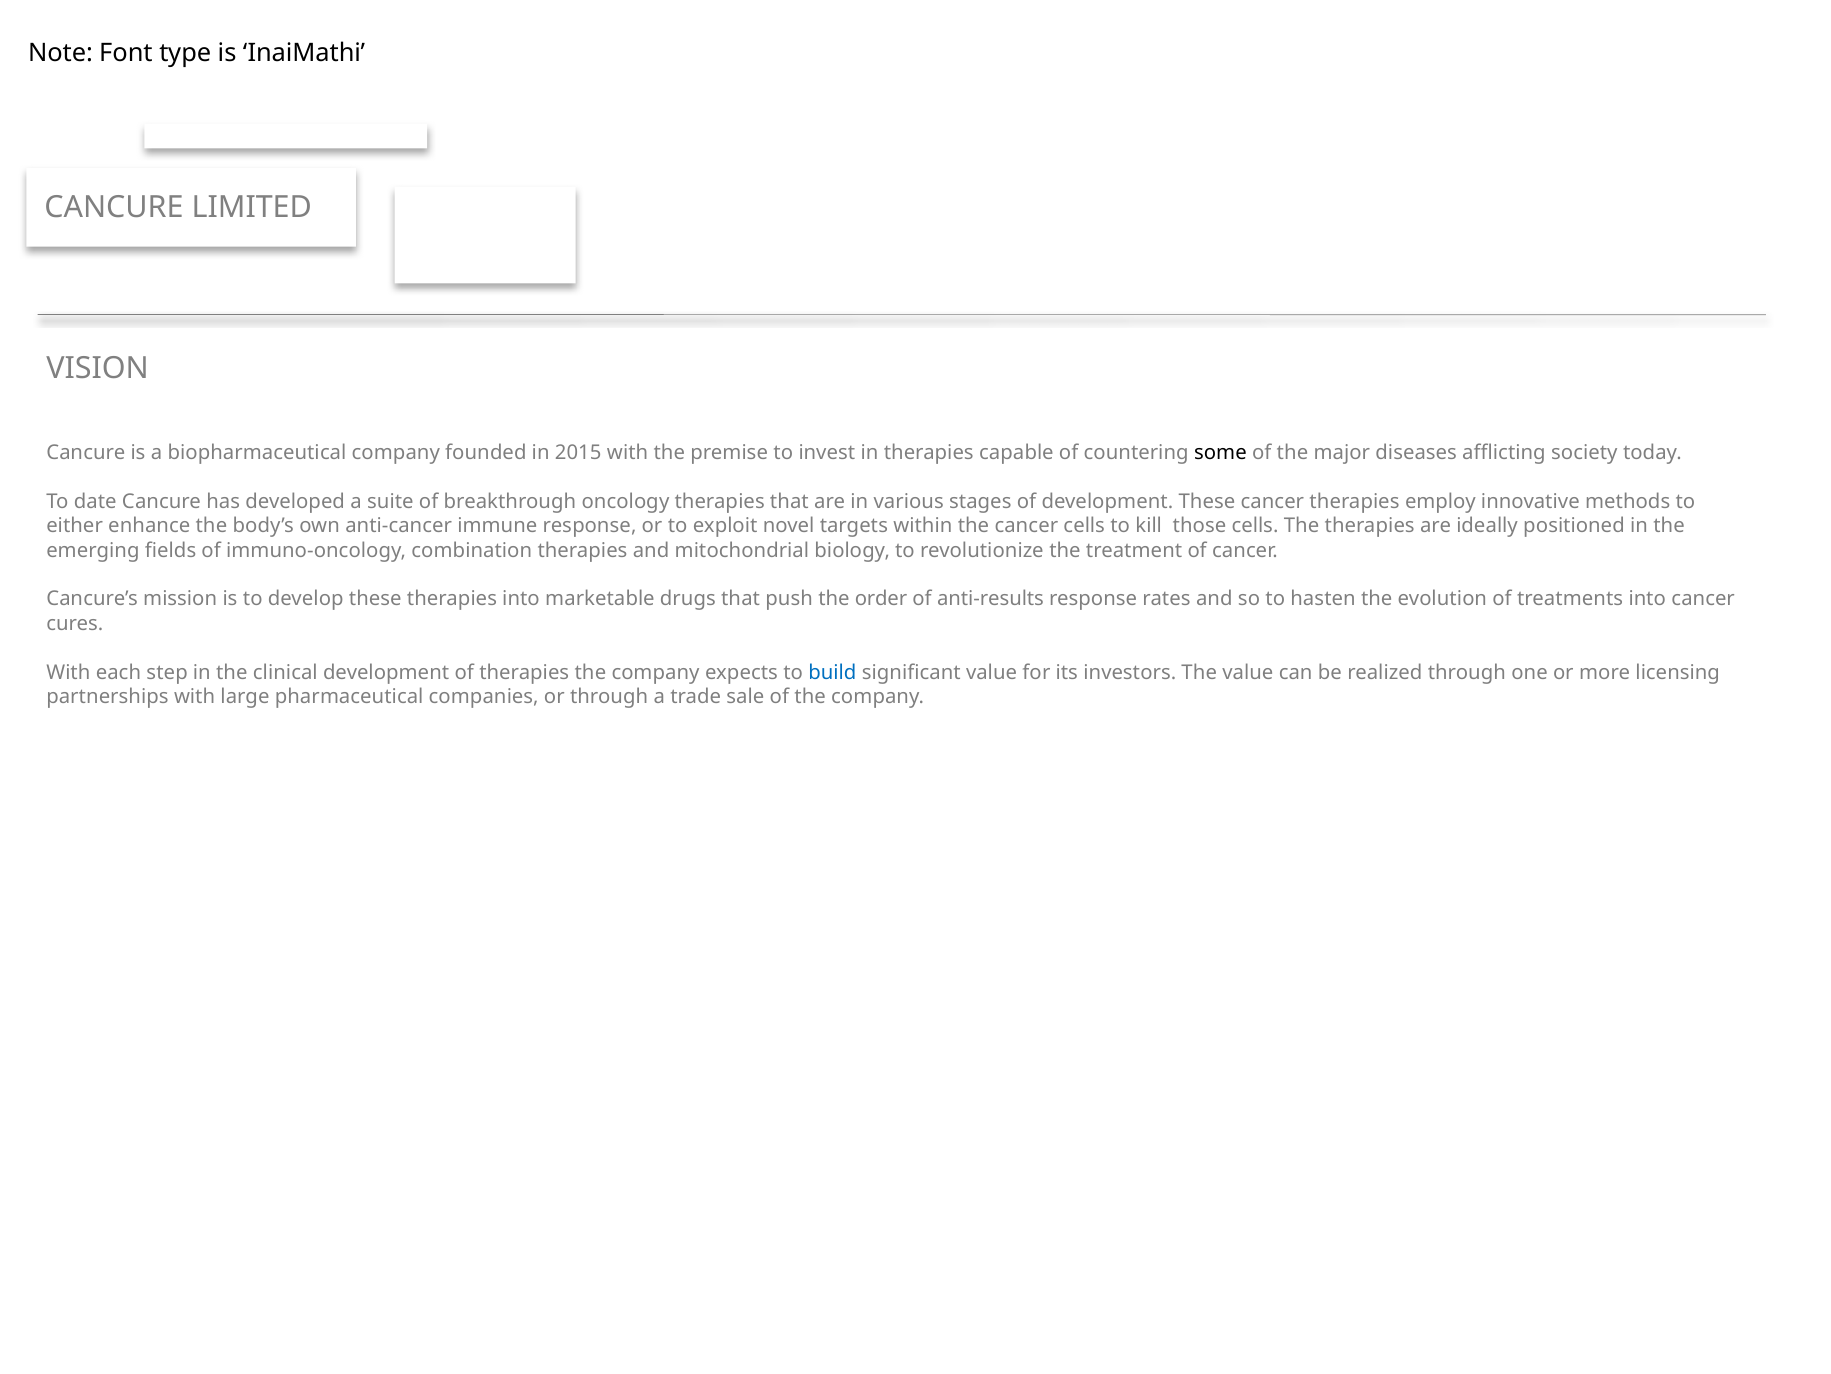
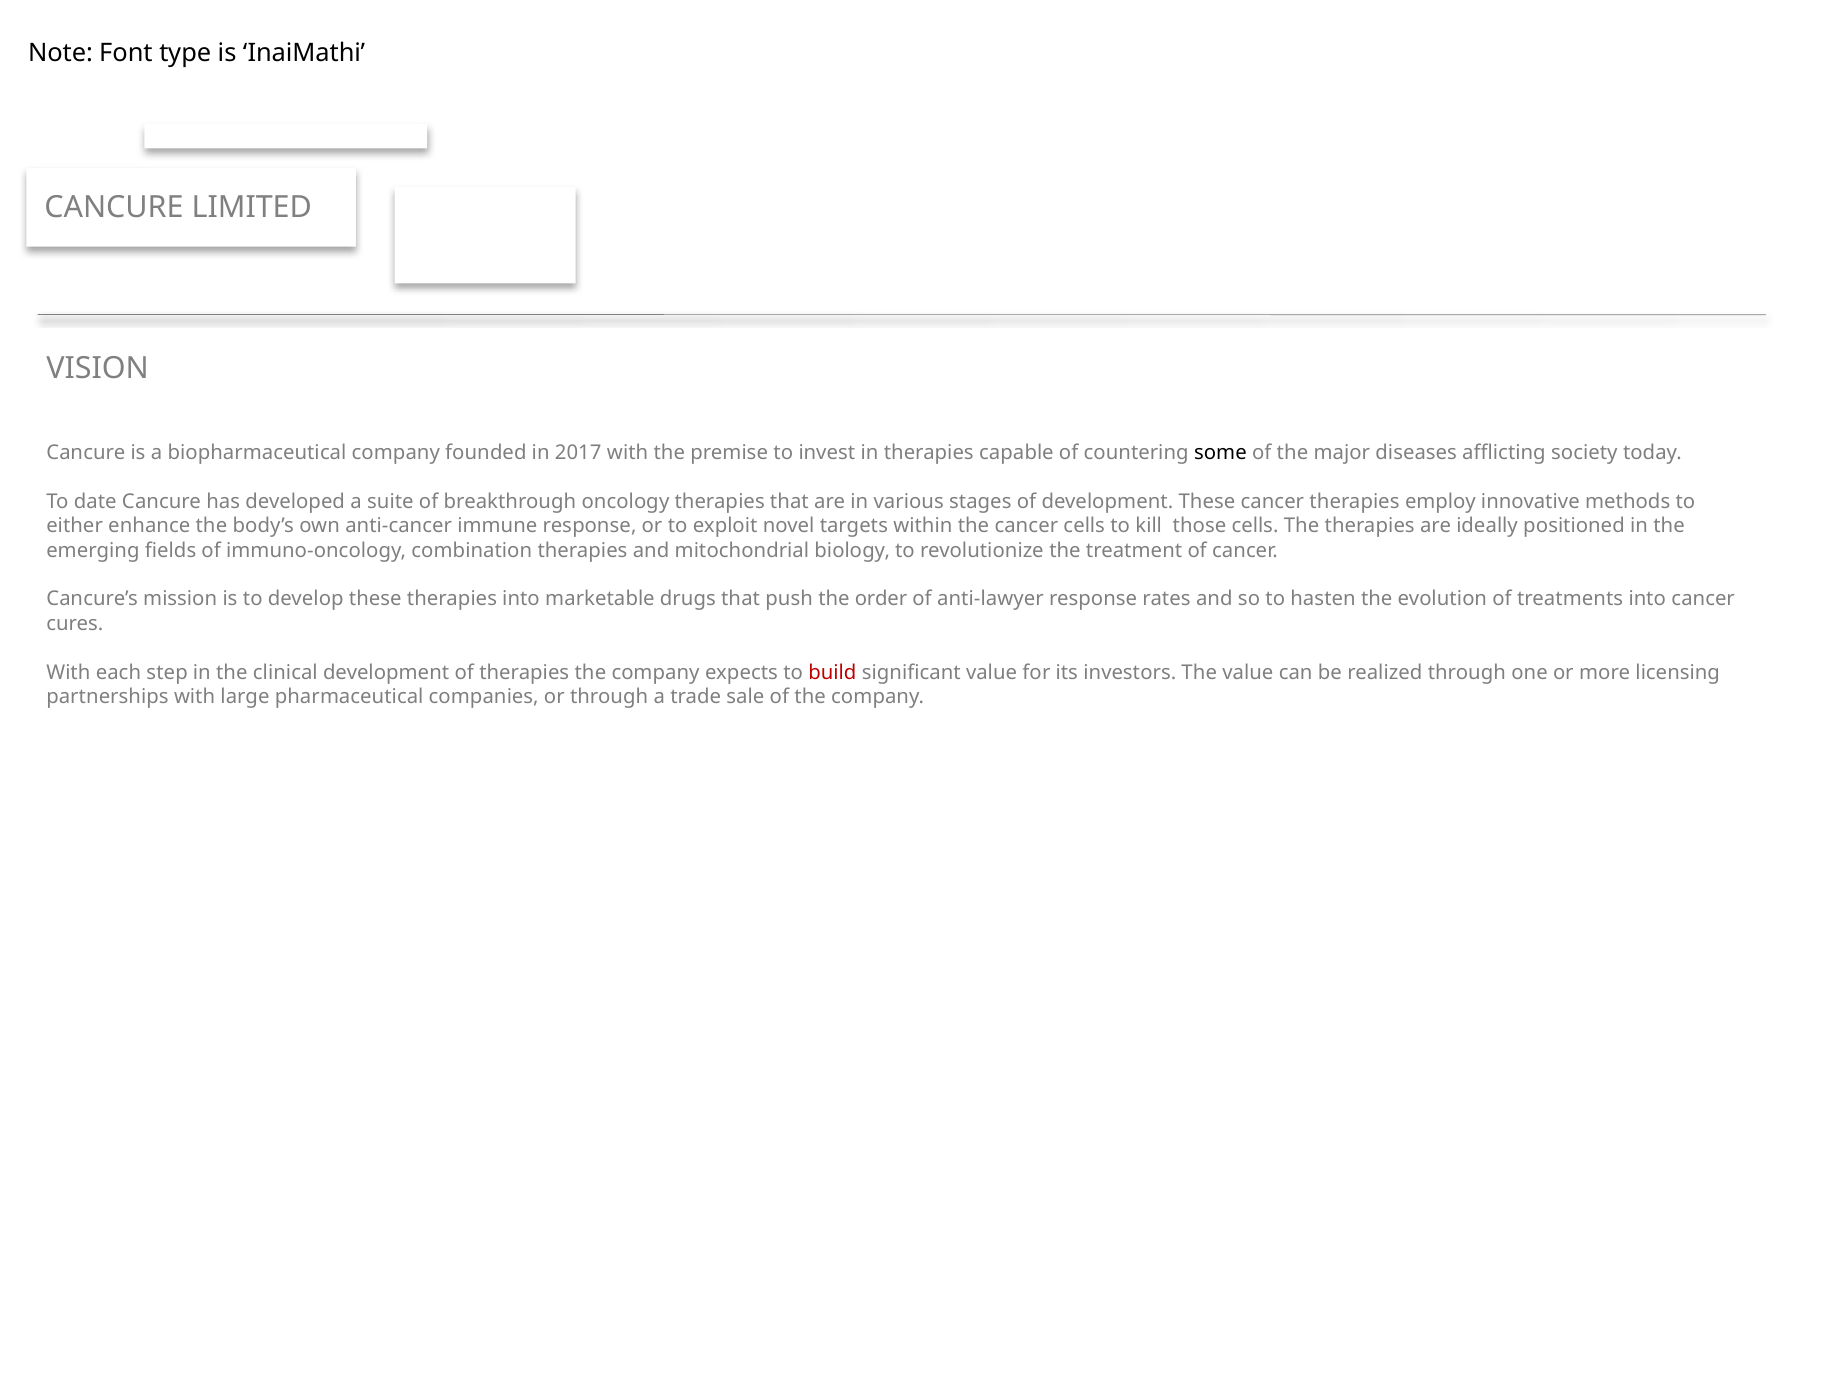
2015: 2015 -> 2017
anti-results: anti-results -> anti-lawyer
build colour: blue -> red
